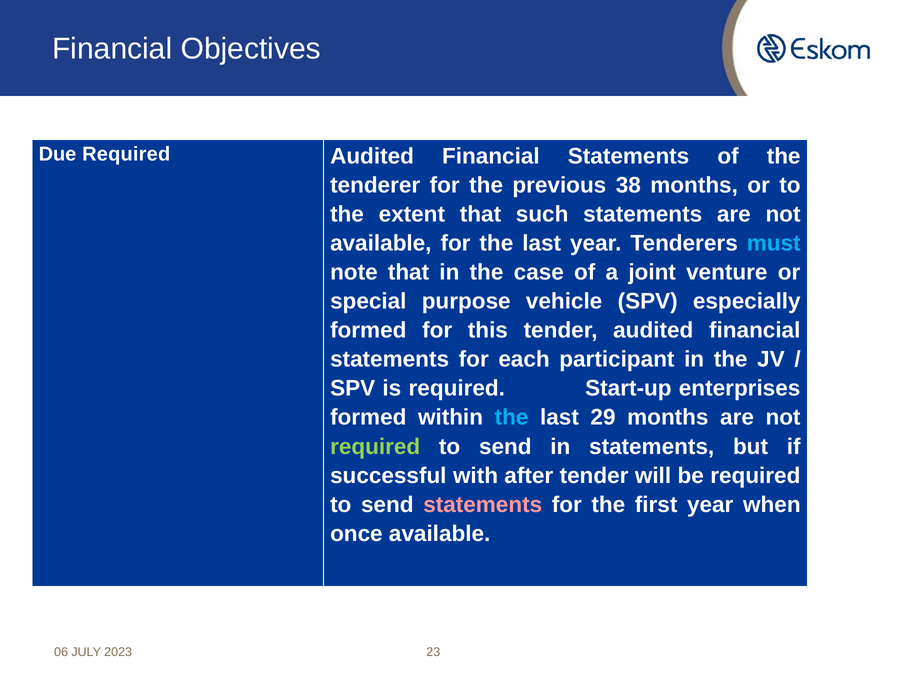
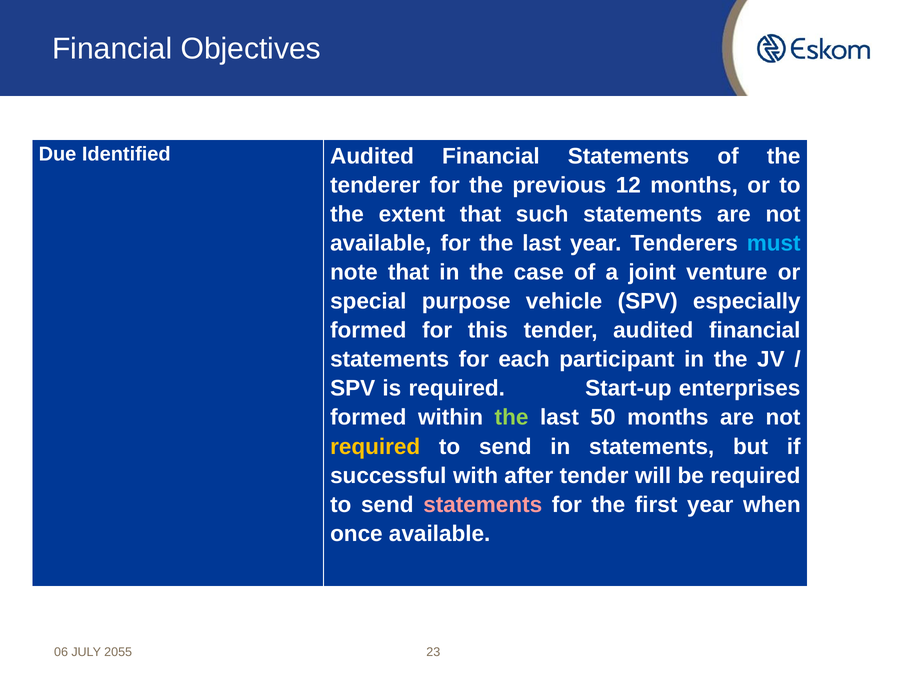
Due Required: Required -> Identified
38: 38 -> 12
the at (512, 417) colour: light blue -> light green
29: 29 -> 50
required at (375, 446) colour: light green -> yellow
2023: 2023 -> 2055
